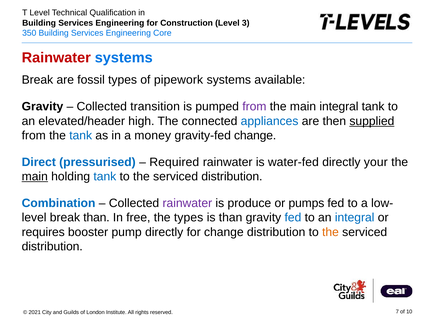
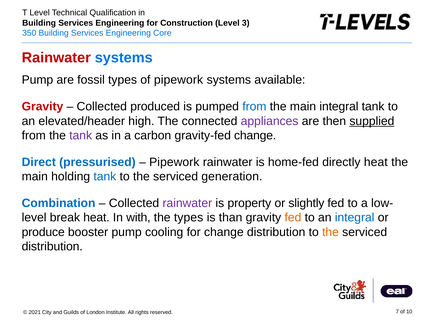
Break at (37, 80): Break -> Pump
Gravity at (42, 106) colour: black -> red
transition: transition -> produced
from at (254, 106) colour: purple -> blue
appliances colour: blue -> purple
tank at (81, 135) colour: blue -> purple
money: money -> carbon
Required at (174, 162): Required -> Pipework
water-fed: water-fed -> home-fed
directly your: your -> heat
main at (35, 176) underline: present -> none
distribution at (232, 176): distribution -> generation
produce: produce -> property
pumps: pumps -> slightly
break than: than -> heat
free: free -> with
fed at (293, 217) colour: blue -> orange
requires: requires -> produce
pump directly: directly -> cooling
